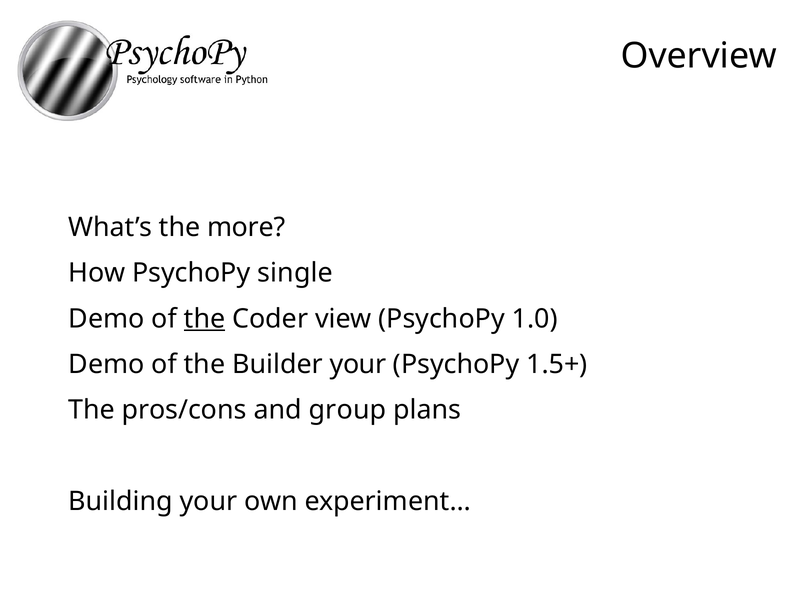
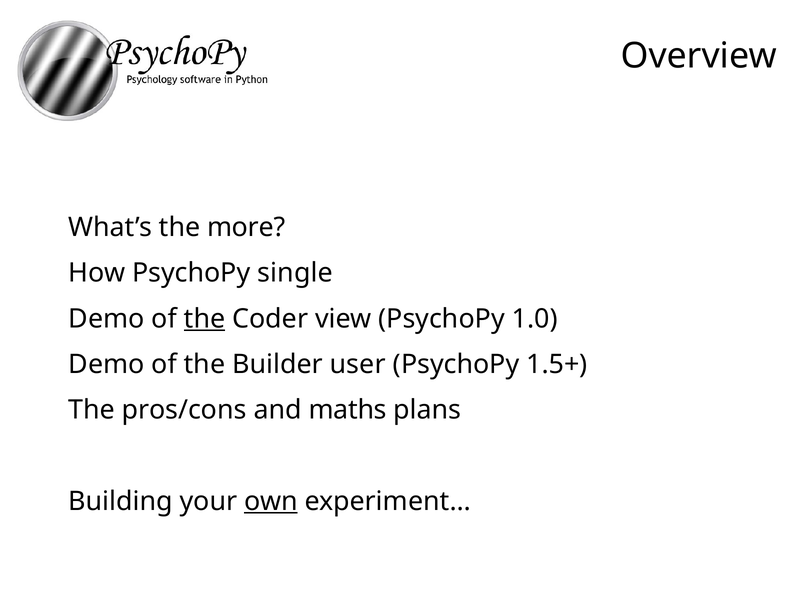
Builder your: your -> user
group: group -> maths
own underline: none -> present
